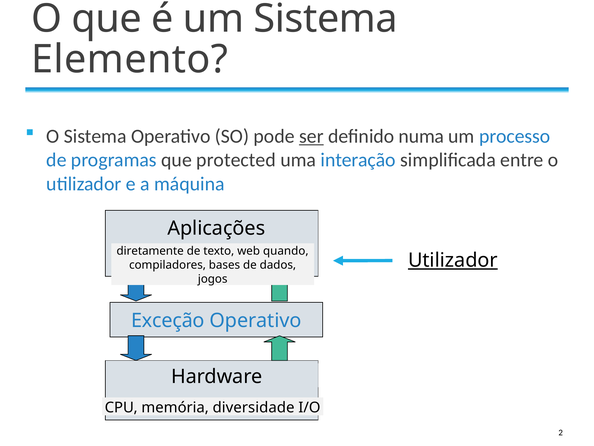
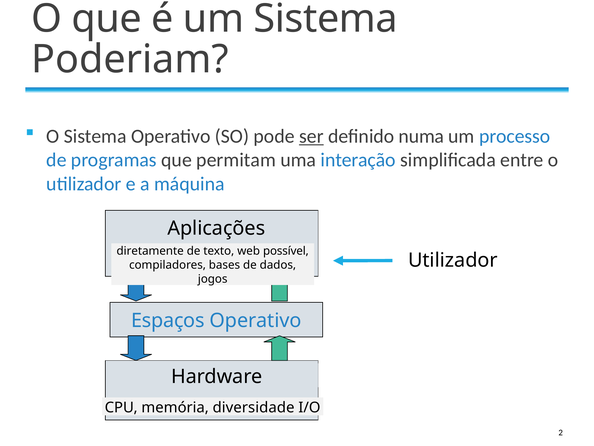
Elemento: Elemento -> Poderiam
protected: protected -> permitam
quando: quando -> possível
Utilizador at (453, 260) underline: present -> none
Exceção: Exceção -> Espaços
